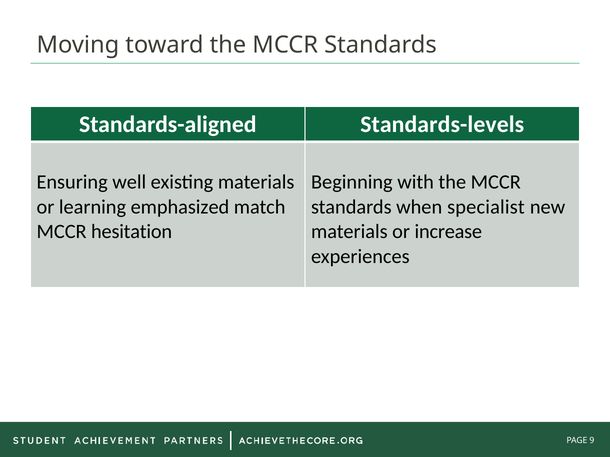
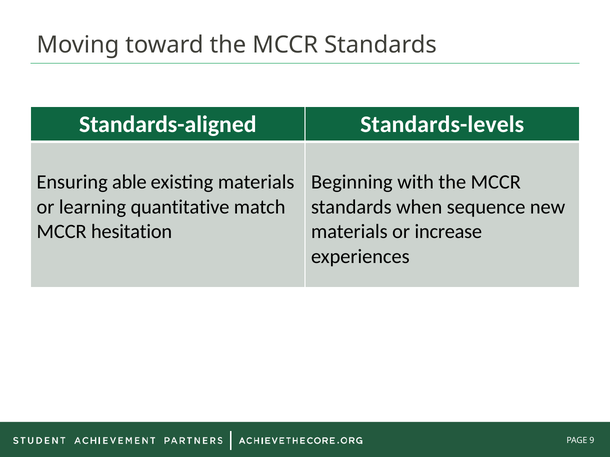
well: well -> able
emphasized: emphasized -> quantitative
specialist: specialist -> sequence
